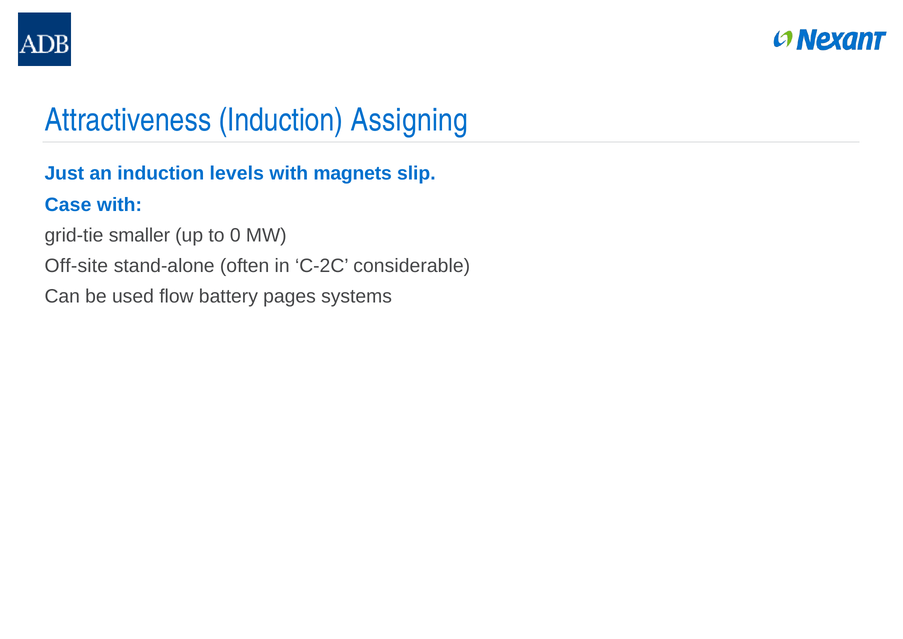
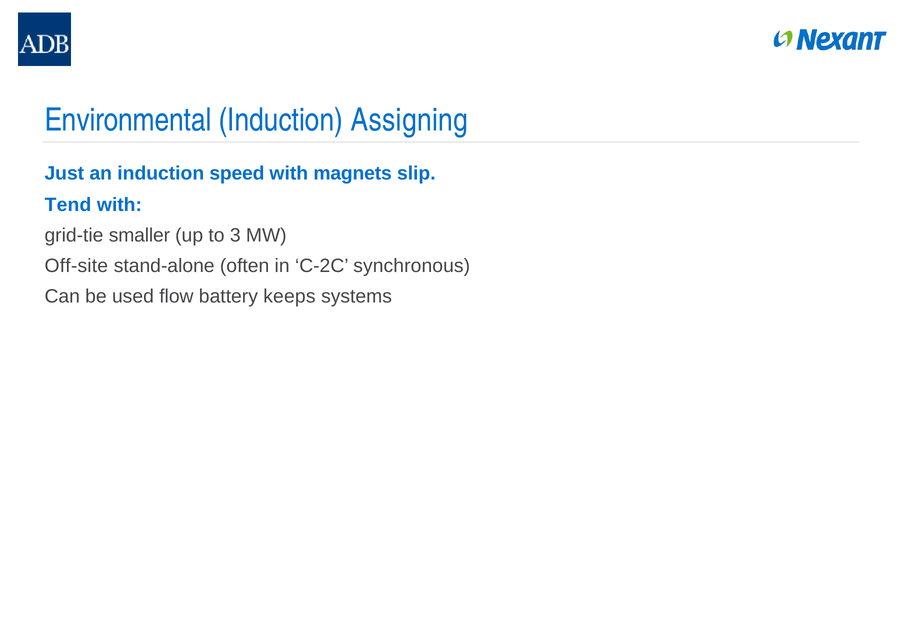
Attractiveness: Attractiveness -> Environmental
levels: levels -> speed
Case: Case -> Tend
0: 0 -> 3
considerable: considerable -> synchronous
pages: pages -> keeps
